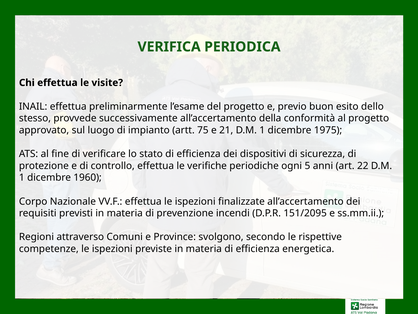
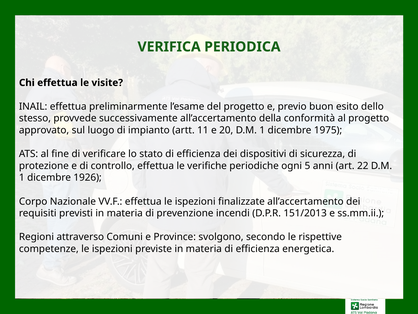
75: 75 -> 11
21: 21 -> 20
1960: 1960 -> 1926
151/2095: 151/2095 -> 151/2013
